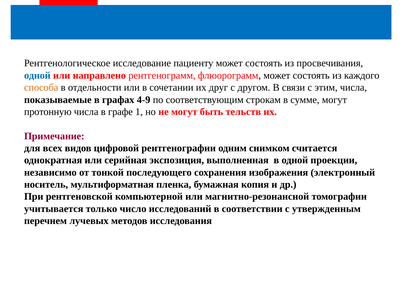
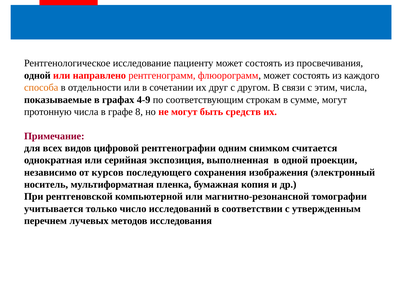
одной at (37, 75) colour: blue -> black
1: 1 -> 8
тельств: тельств -> средств
тонкой: тонкой -> курсов
